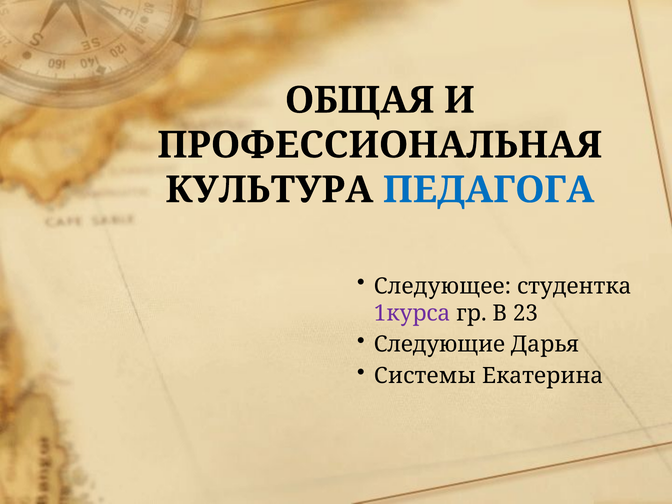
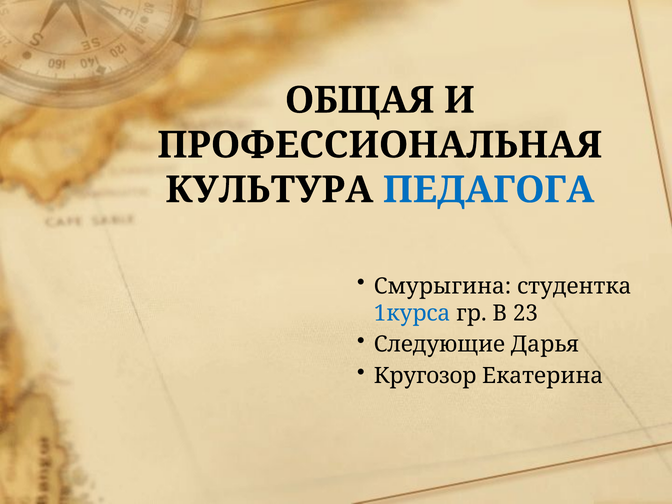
Следующее: Следующее -> Смурыгина
1курса colour: purple -> blue
Системы: Системы -> Кругозор
